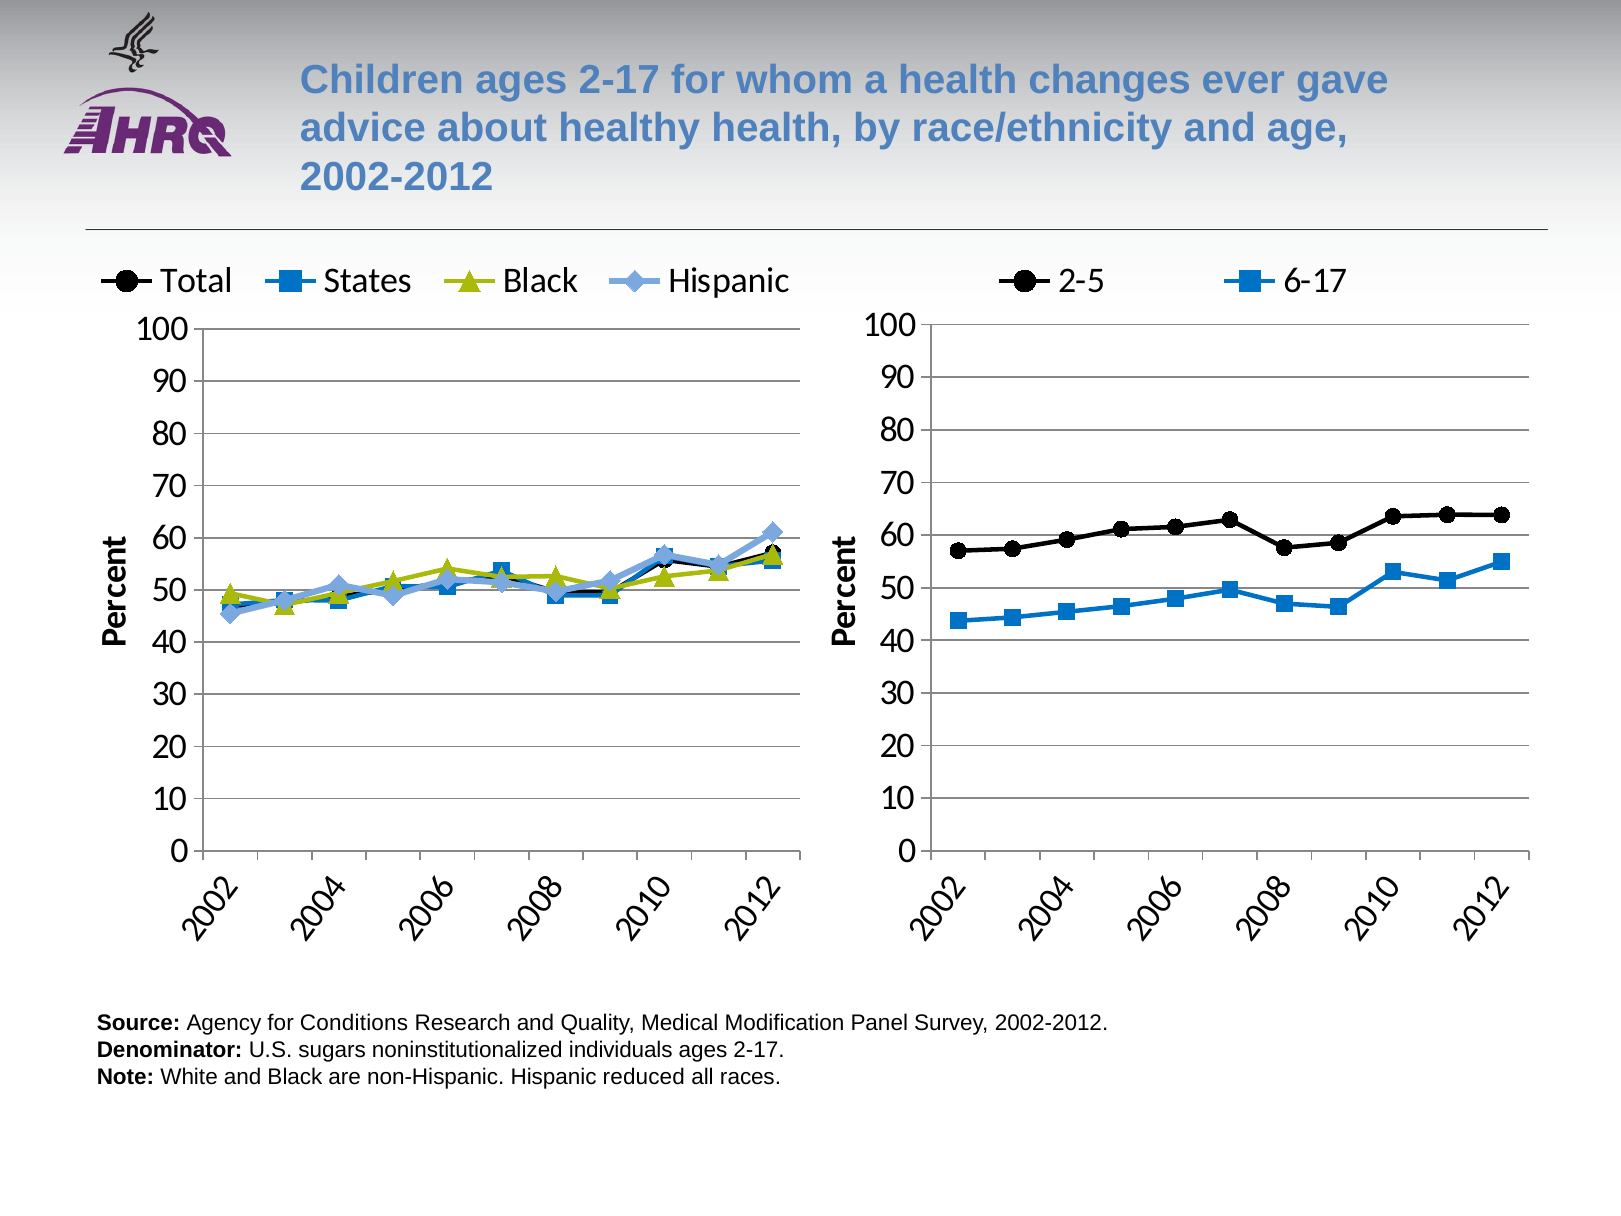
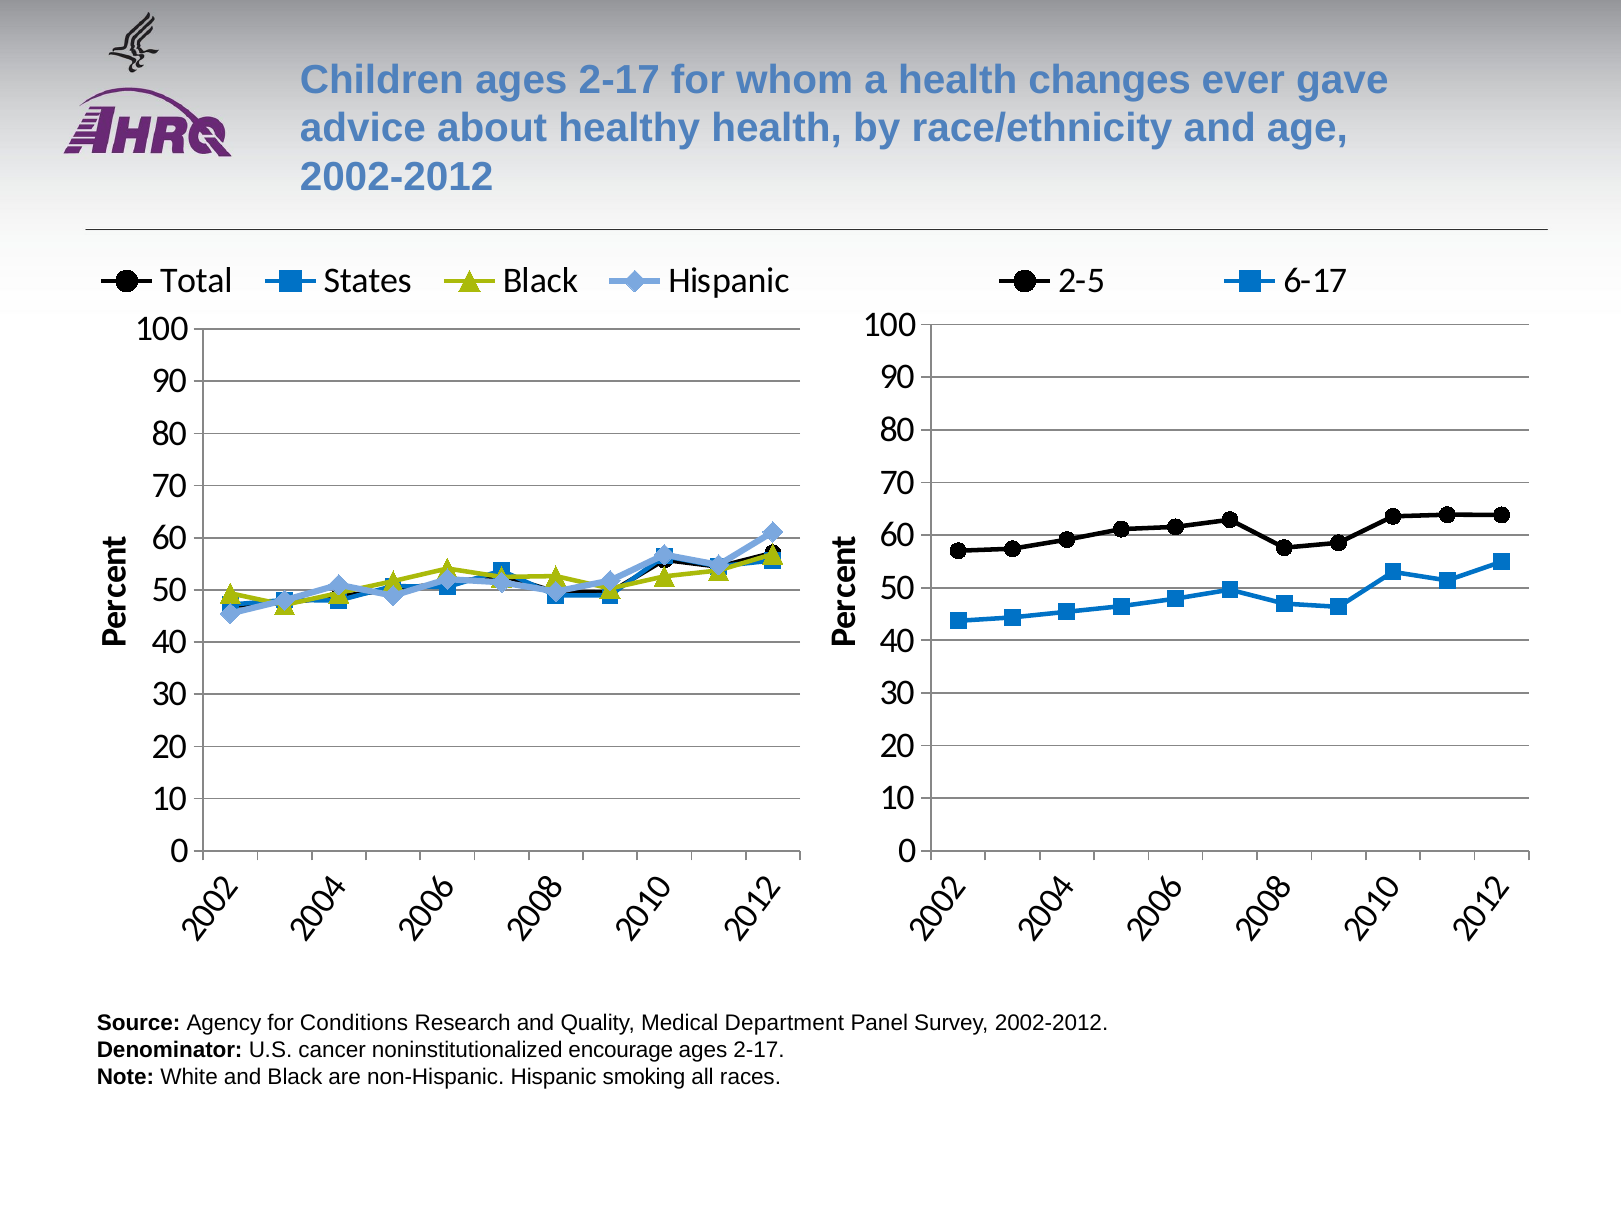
Modification: Modification -> Department
sugars: sugars -> cancer
individuals: individuals -> encourage
reduced: reduced -> smoking
